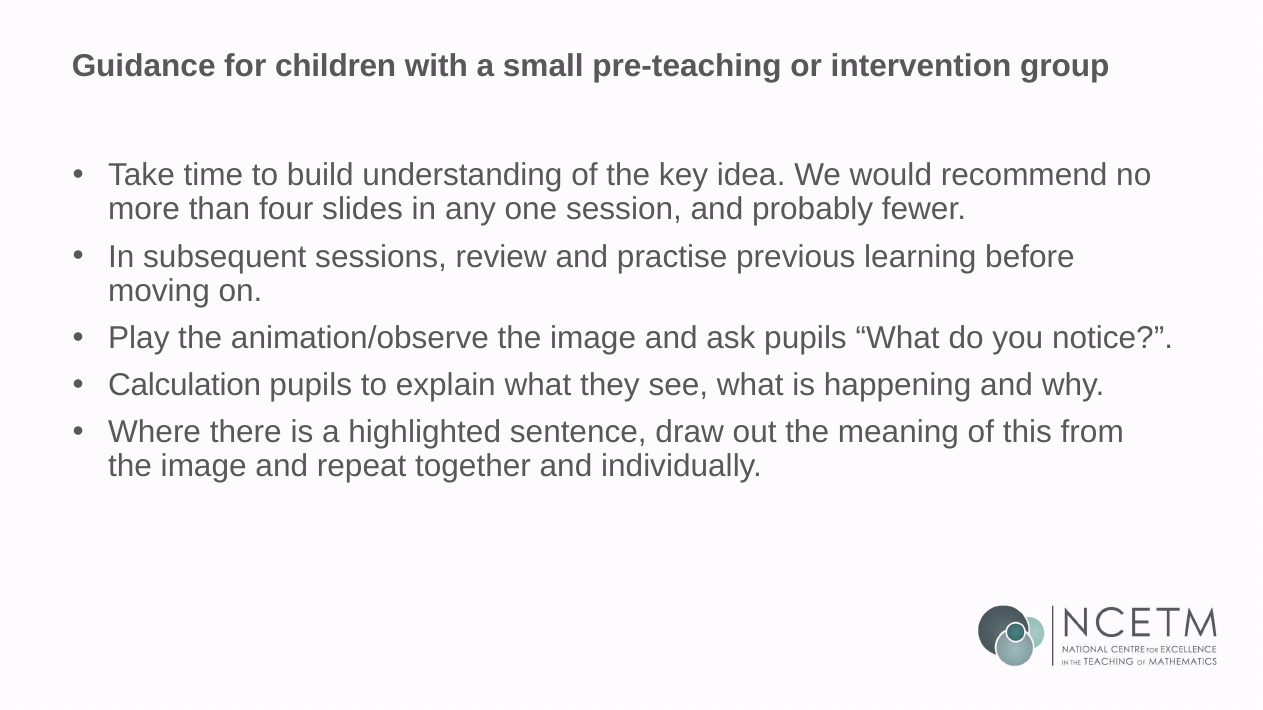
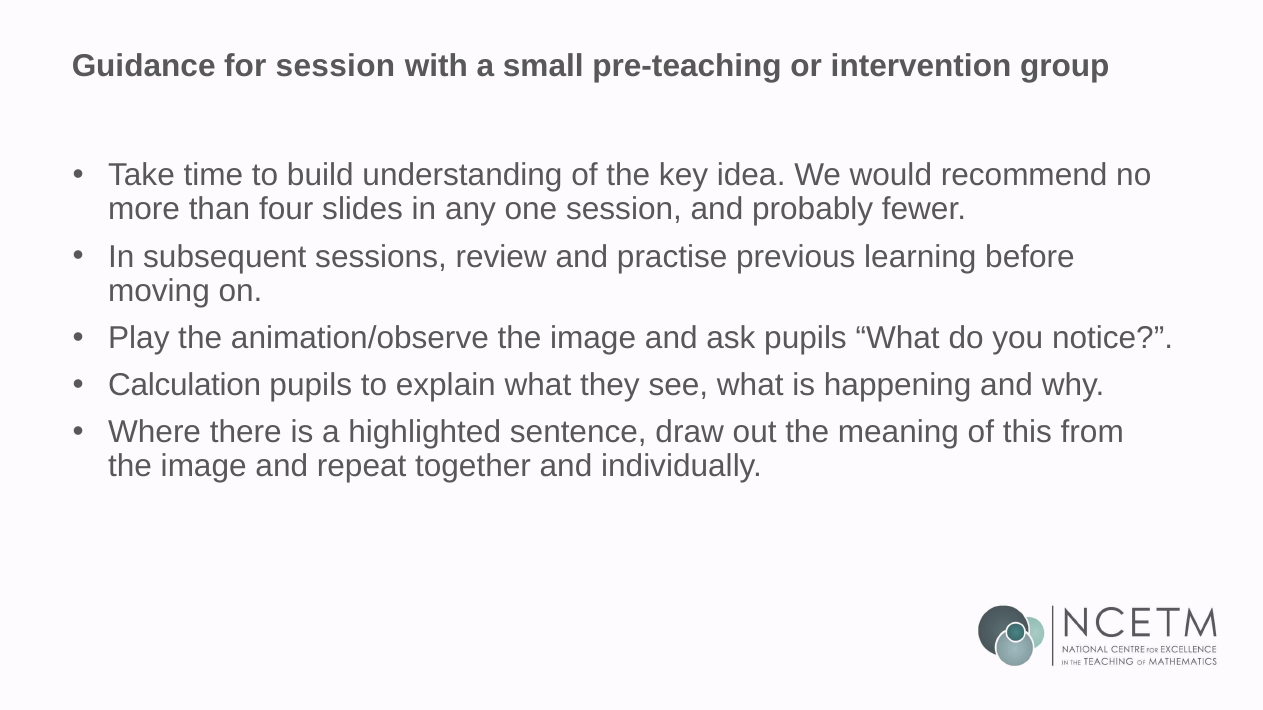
for children: children -> session
